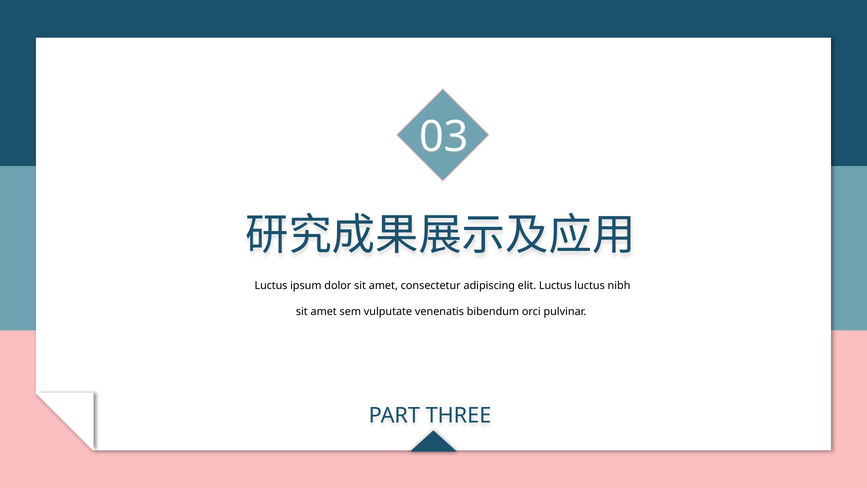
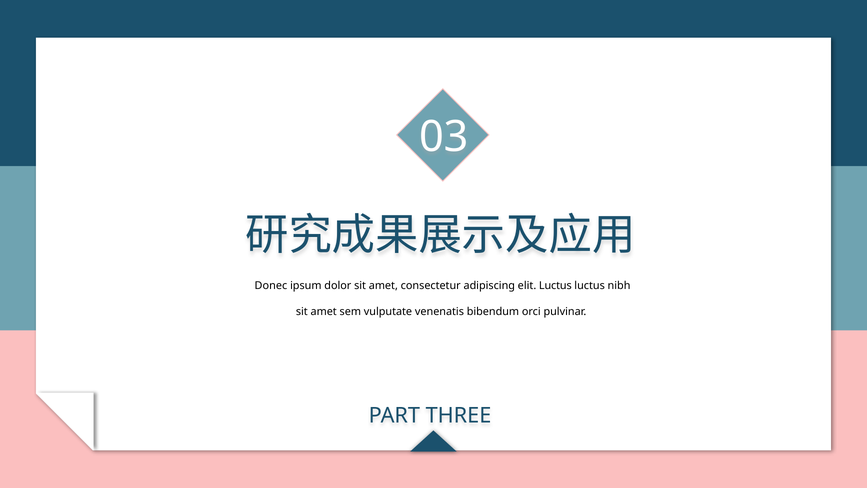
Luctus at (271, 286): Luctus -> Donec
